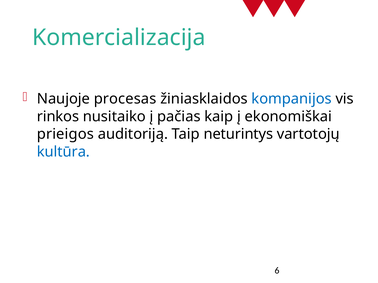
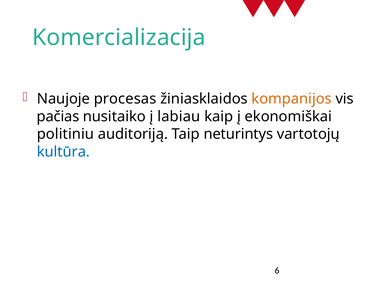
kompanijos colour: blue -> orange
rinkos: rinkos -> pačias
pačias: pačias -> labiau
prieigos: prieigos -> politiniu
